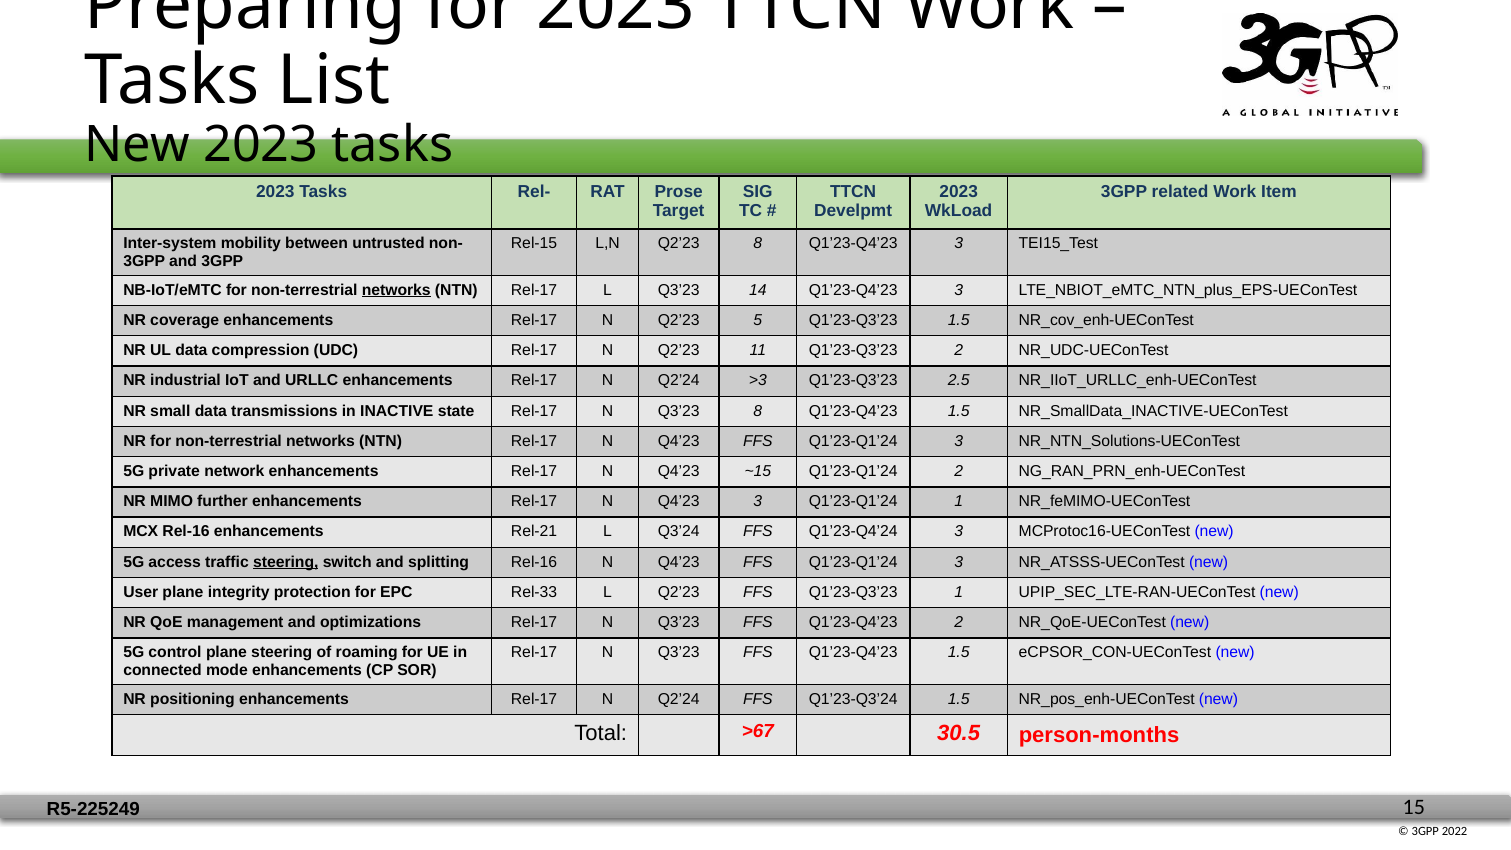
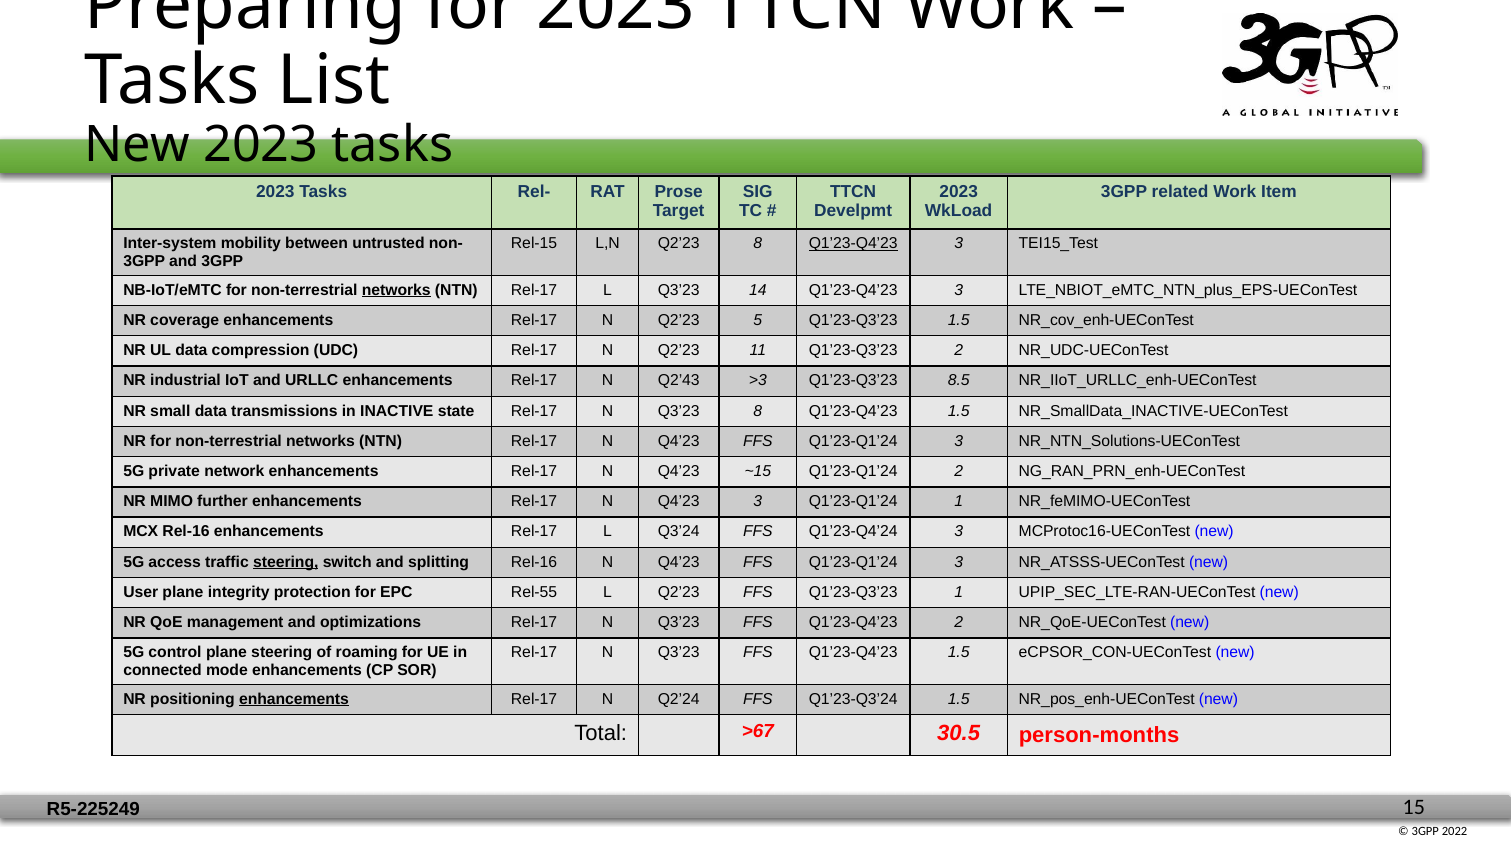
Q1’23-Q4’23 at (853, 244) underline: none -> present
Q2’24 at (679, 381): Q2’24 -> Q2’43
2.5: 2.5 -> 8.5
Rel-16 enhancements Rel-21: Rel-21 -> Rel-17
Rel-33: Rel-33 -> Rel-55
enhancements at (294, 699) underline: none -> present
